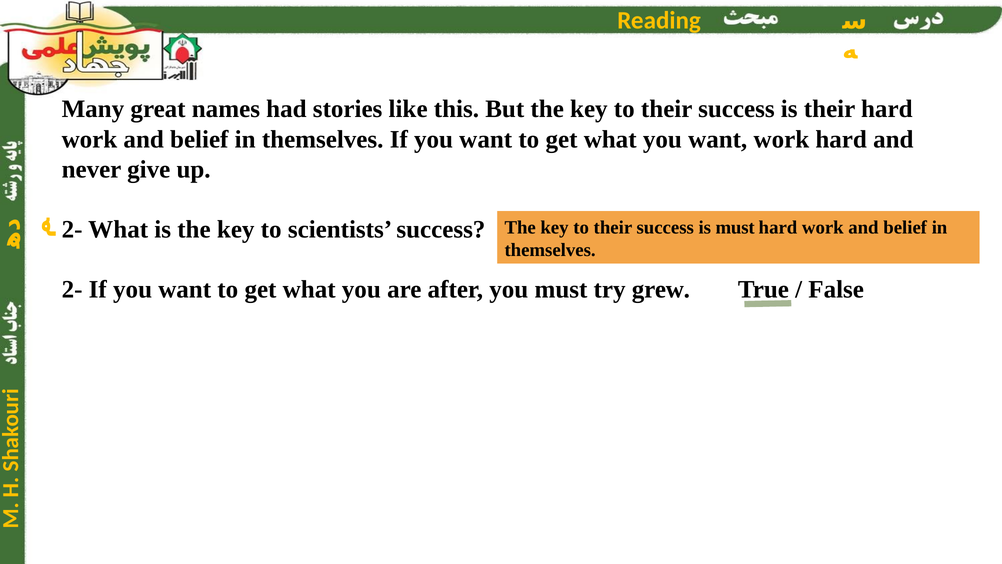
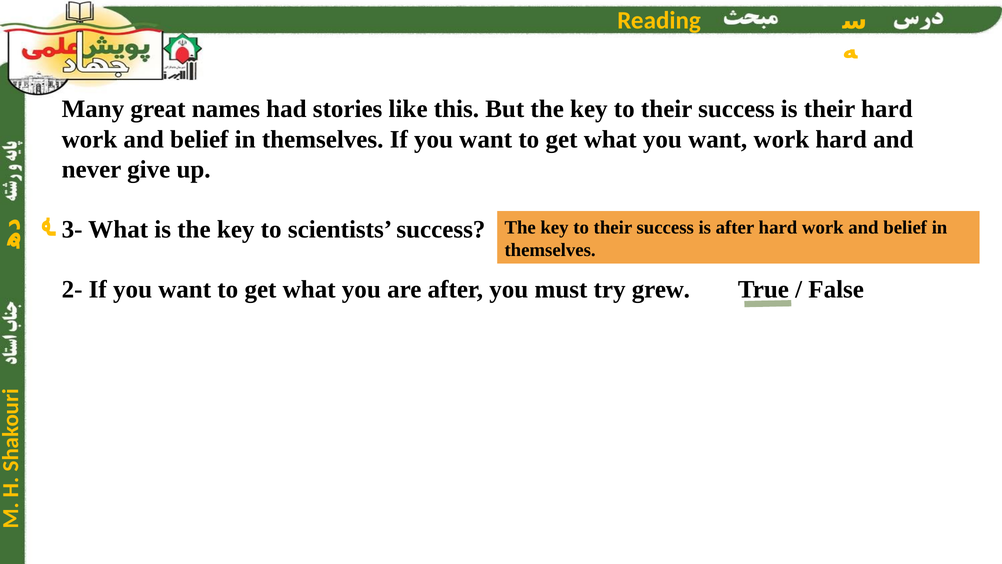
2- at (72, 229): 2- -> 3-
is must: must -> after
